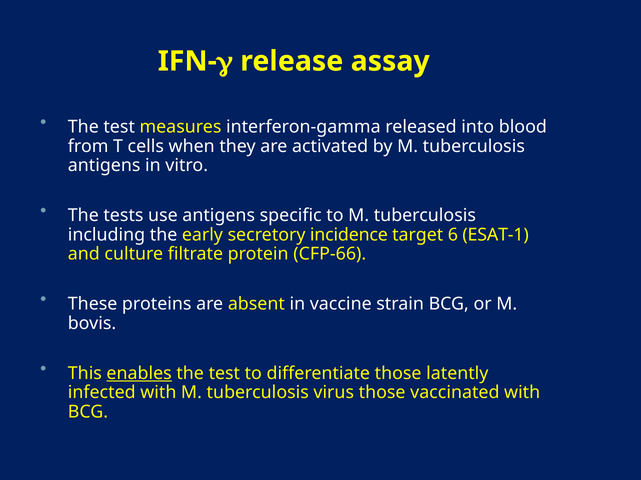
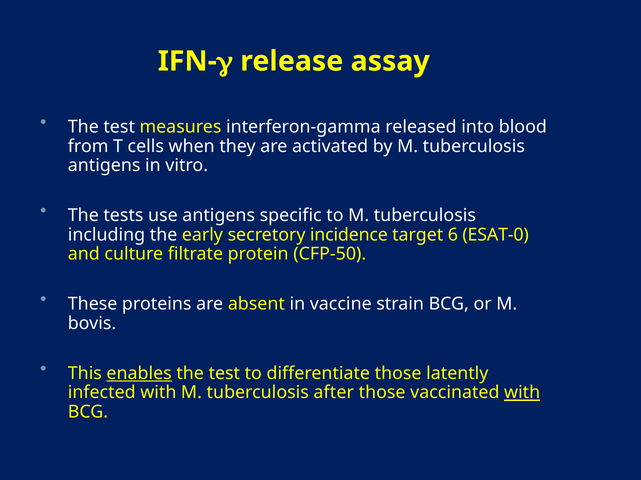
ESAT-1: ESAT-1 -> ESAT-0
CFP-66: CFP-66 -> CFP-50
virus: virus -> after
with at (522, 393) underline: none -> present
